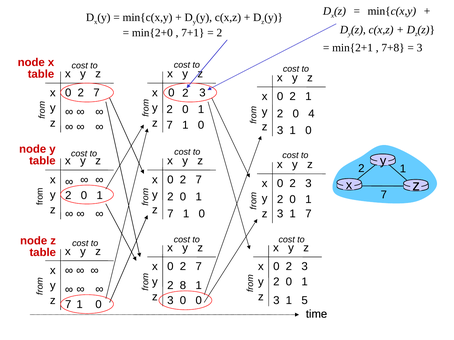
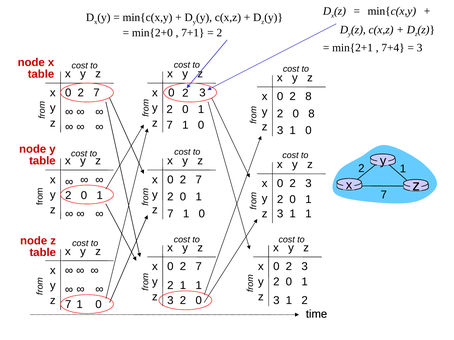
7+8: 7+8 -> 7+4
2 1: 1 -> 8
0 4: 4 -> 8
3 1 7: 7 -> 1
2 8: 8 -> 1
0 at (183, 301): 0 -> 2
3 1 5: 5 -> 2
